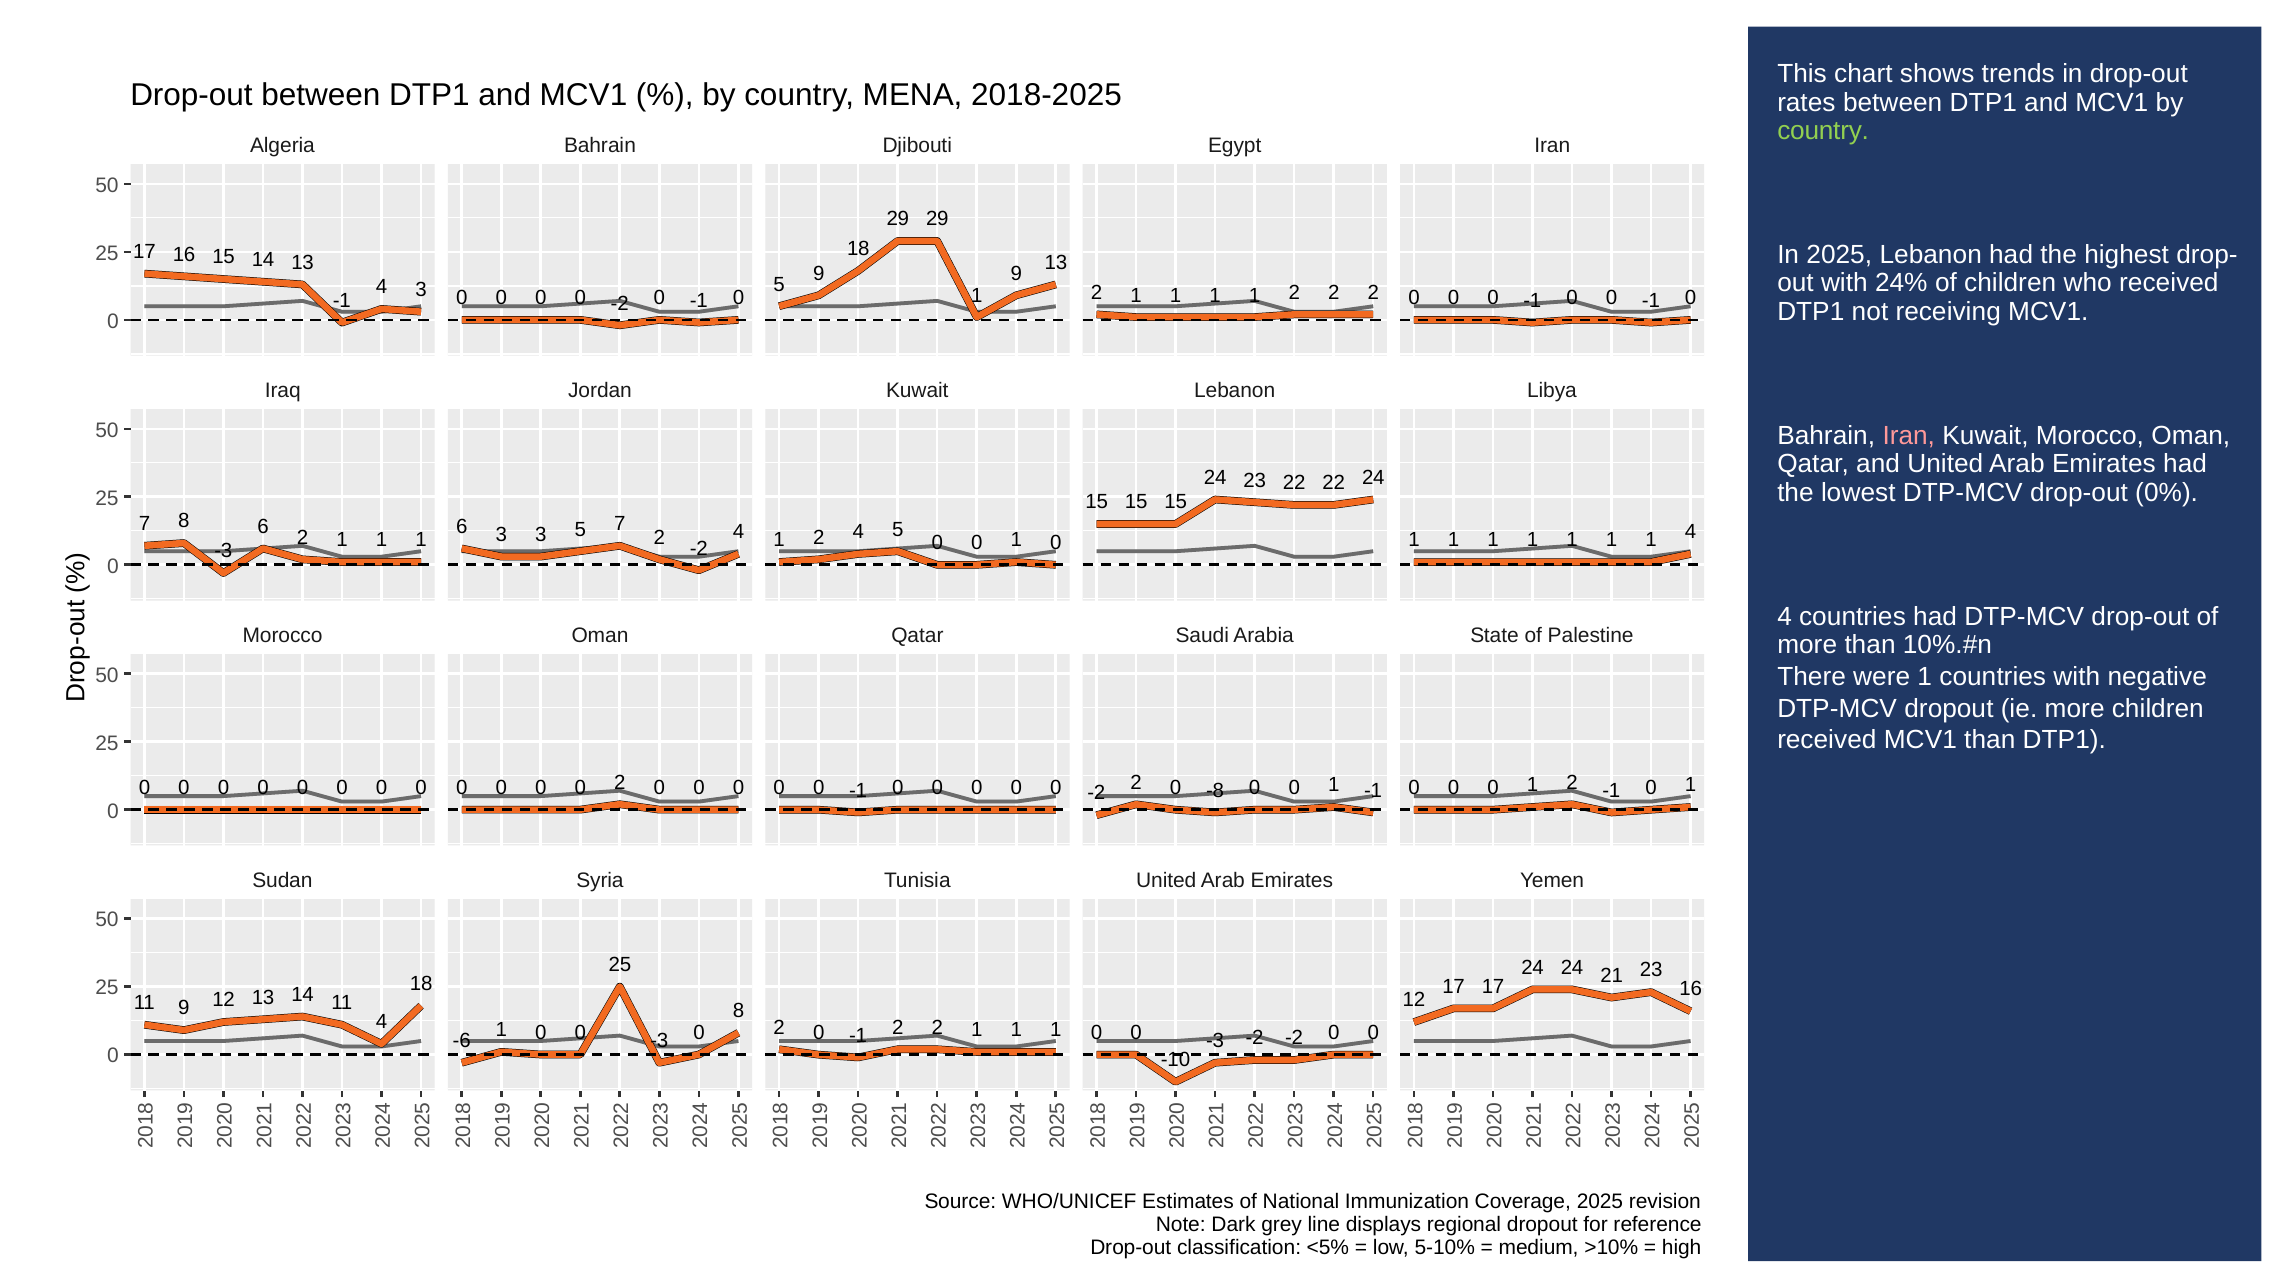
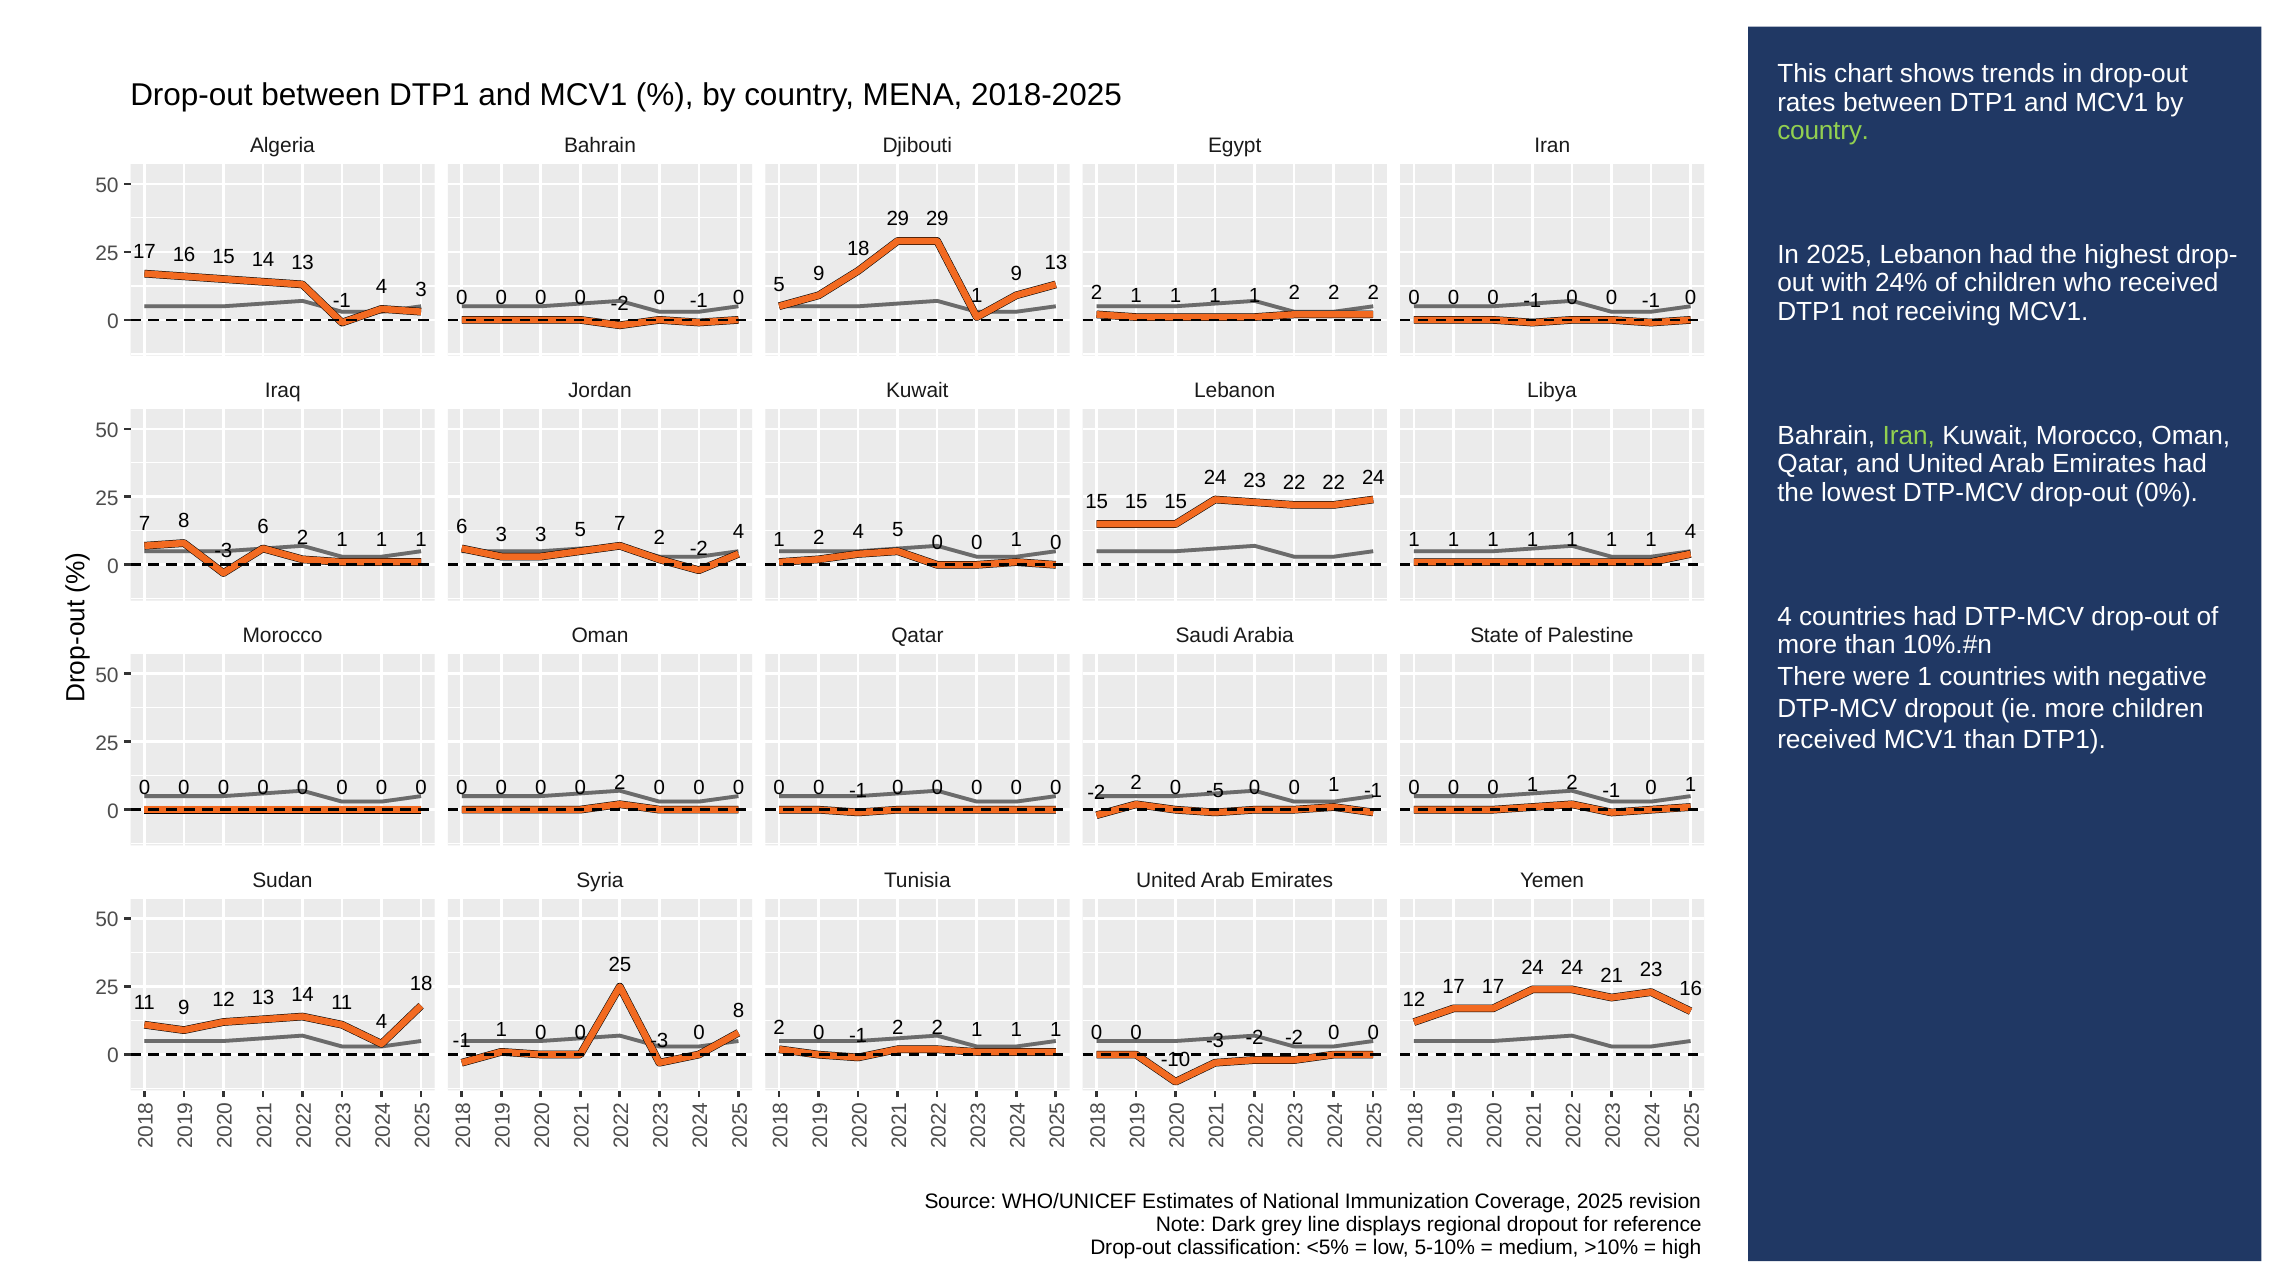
Iran at (1909, 436) colour: pink -> light green
-8: -8 -> -5
-6 at (462, 1041): -6 -> -1
